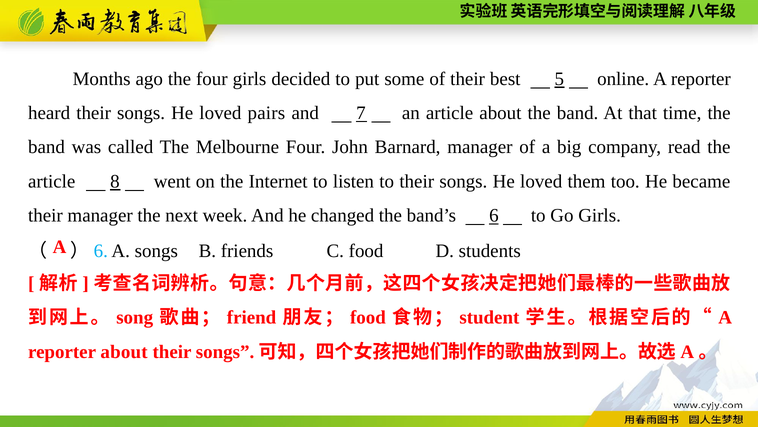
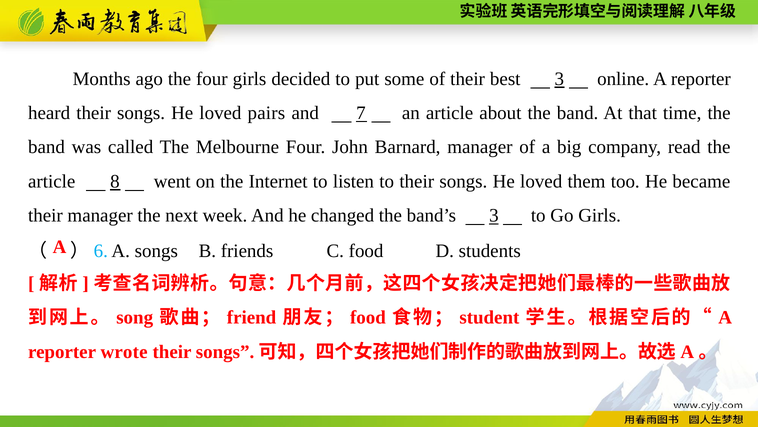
best 5: 5 -> 3
band’s 6: 6 -> 3
reporter about: about -> wrote
